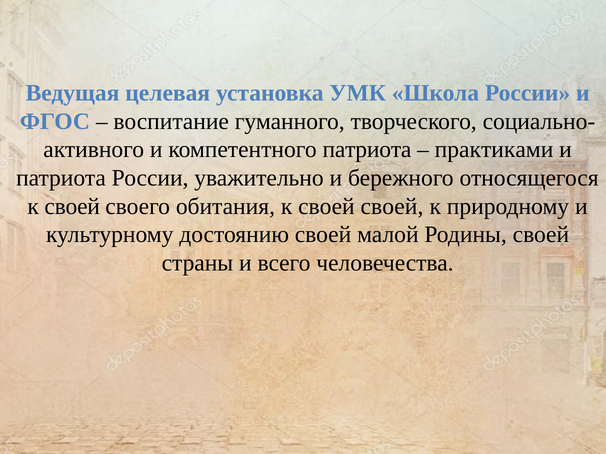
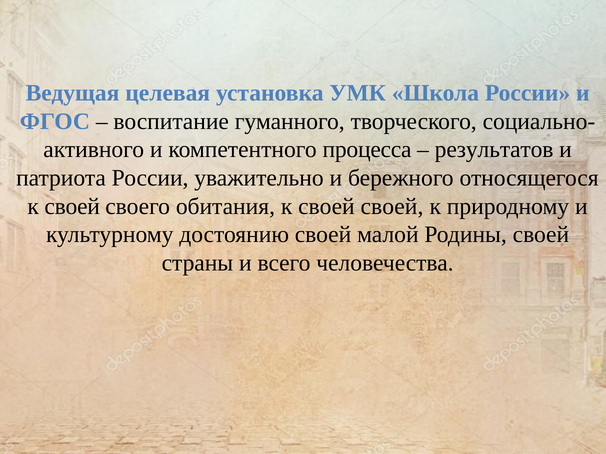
компетентного патриота: патриота -> процесса
практиками: практиками -> результатов
